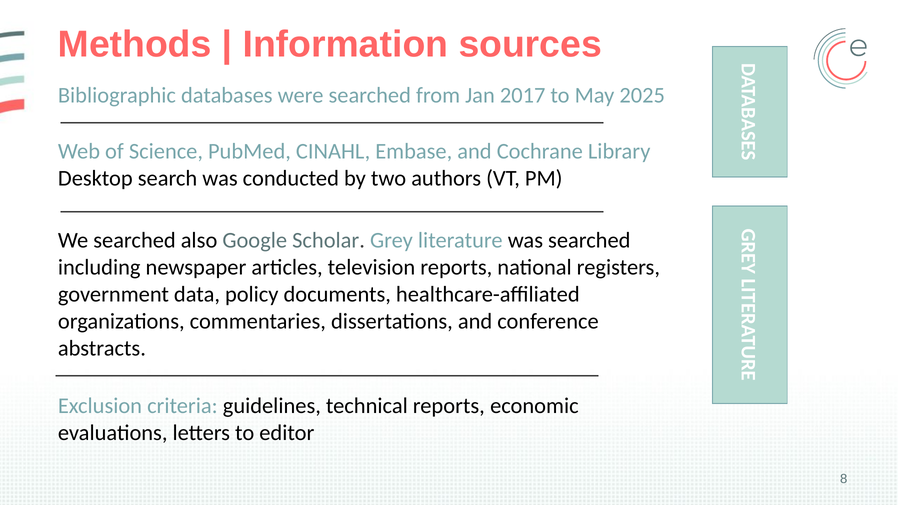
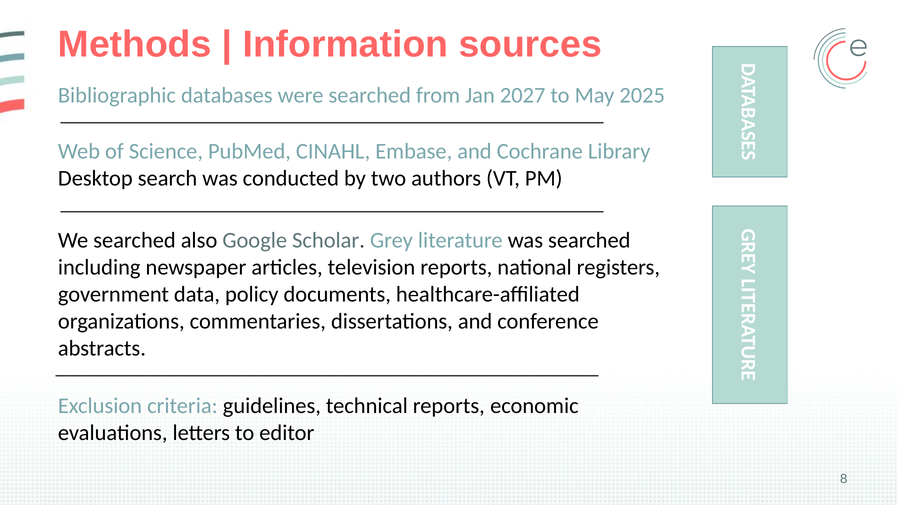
2017: 2017 -> 2027
